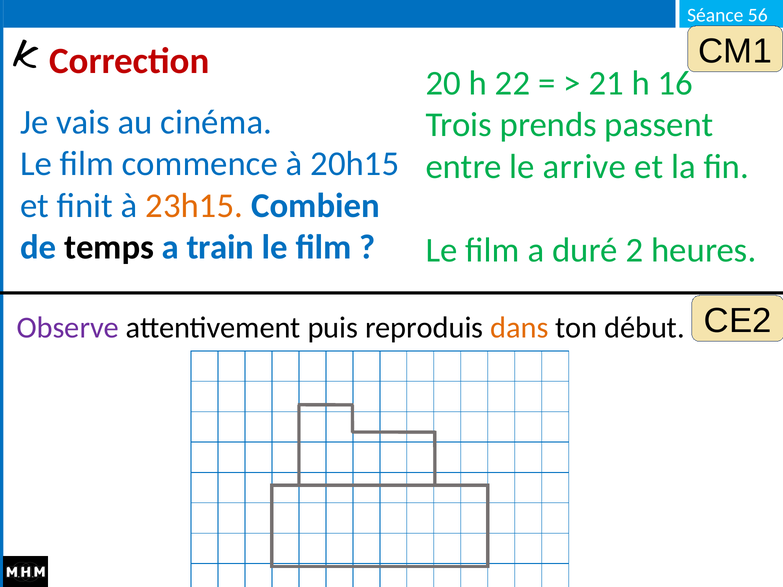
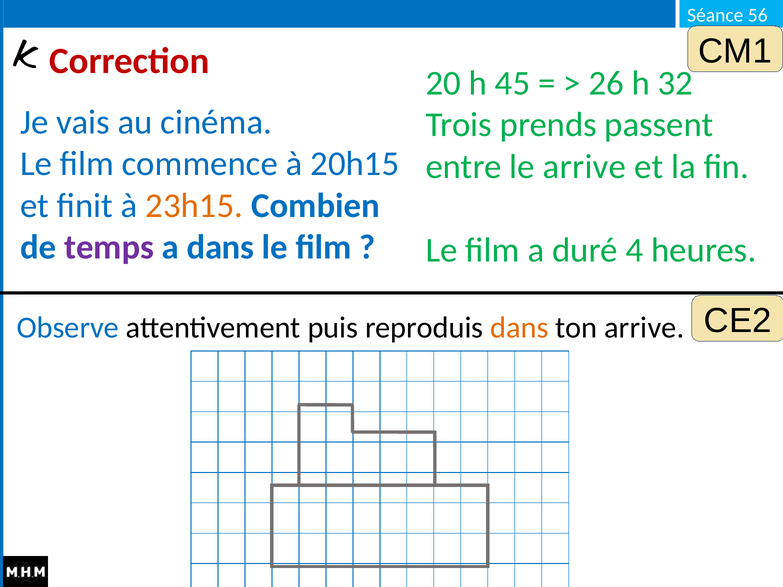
22: 22 -> 45
21: 21 -> 26
16: 16 -> 32
temps colour: black -> purple
a train: train -> dans
2: 2 -> 4
Observe colour: purple -> blue
ton début: début -> arrive
